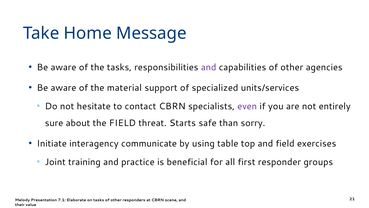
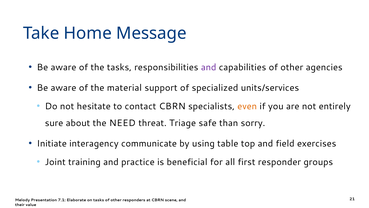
even colour: purple -> orange
the FIELD: FIELD -> NEED
Starts: Starts -> Triage
